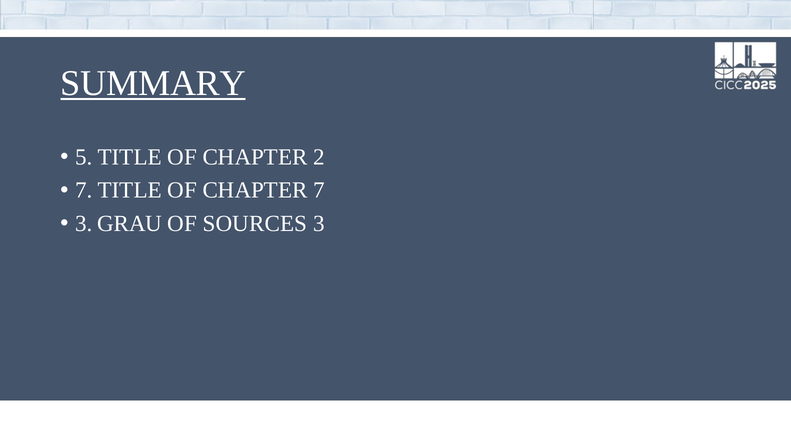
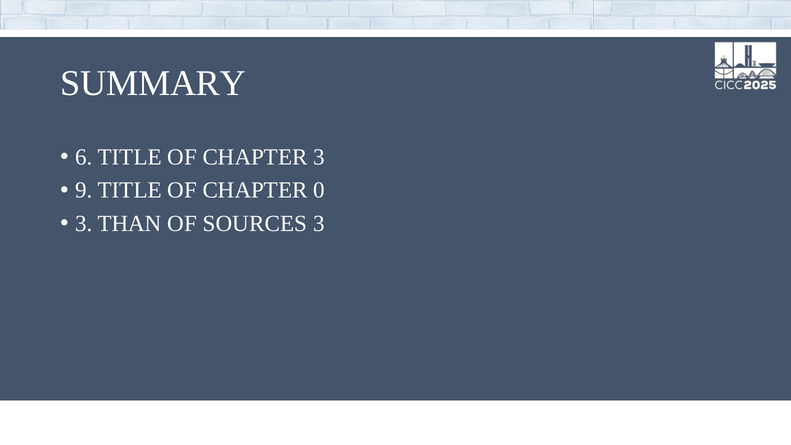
SUMMARY underline: present -> none
5: 5 -> 6
CHAPTER 2: 2 -> 3
7 at (84, 190): 7 -> 9
CHAPTER 7: 7 -> 0
GRAU: GRAU -> THAN
